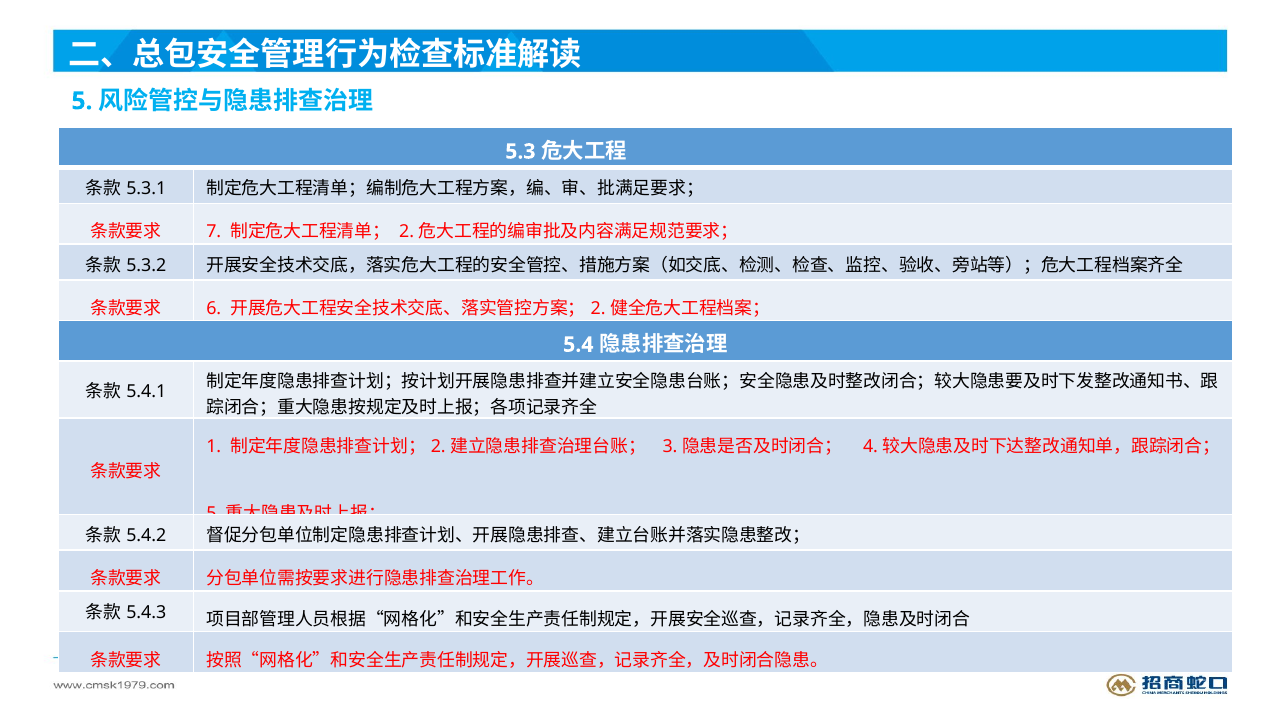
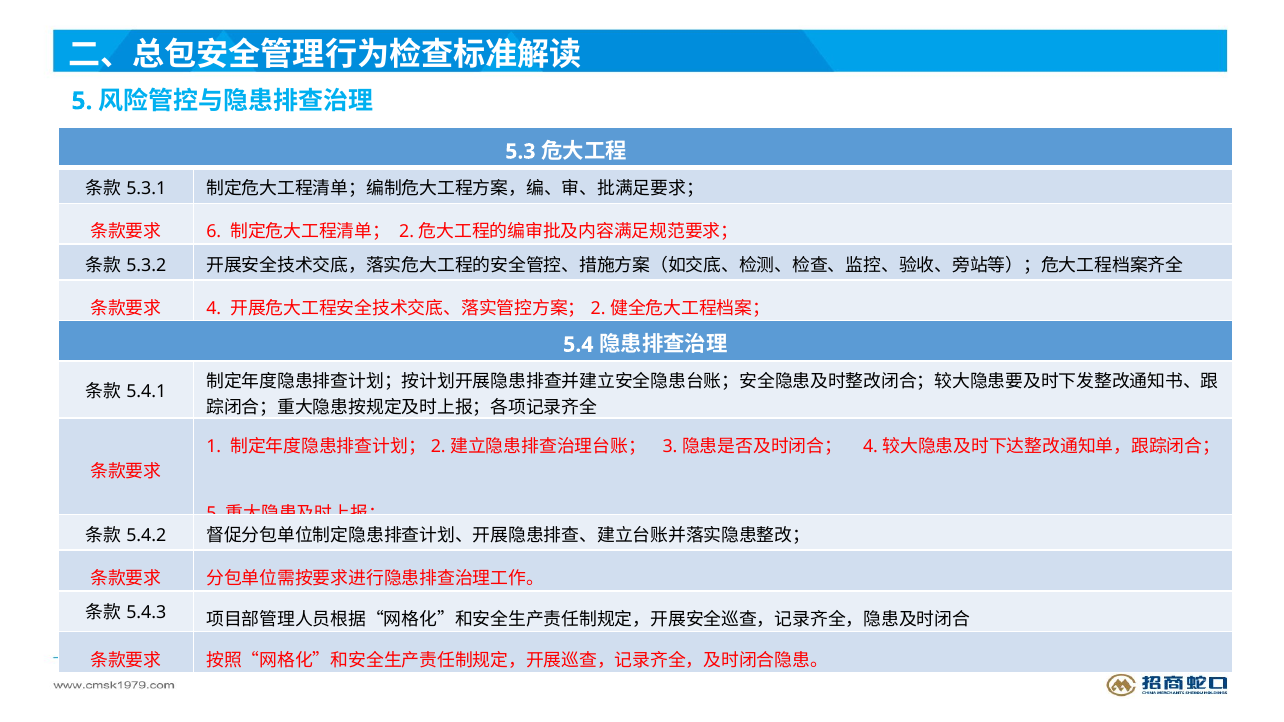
7: 7 -> 6
6 at (214, 309): 6 -> 4
